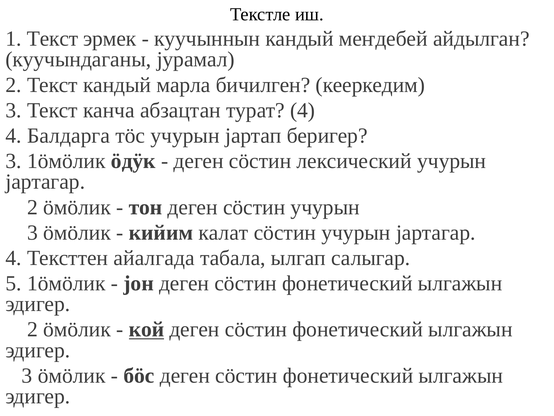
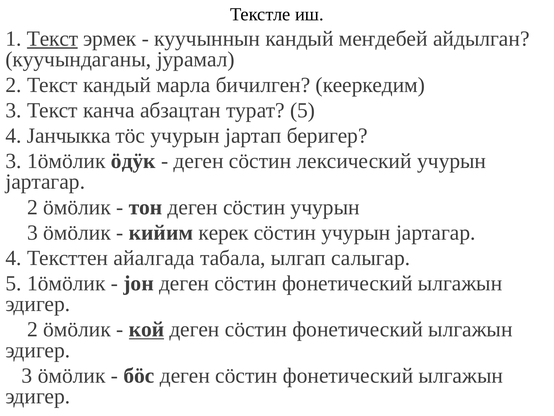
Текст at (52, 39) underline: none -> present
турат 4: 4 -> 5
Балдарга: Балдарга -> Jанчыкка
калат: калат -> керек
